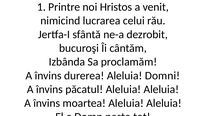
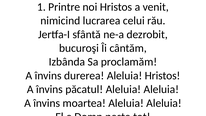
Aleluia Domni: Domni -> Hristos
